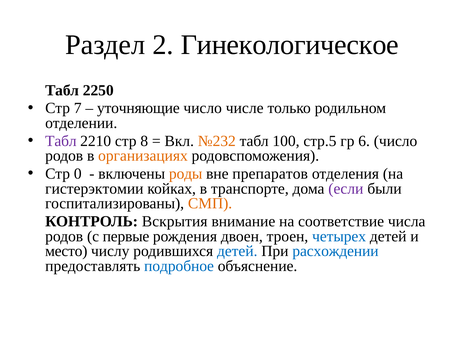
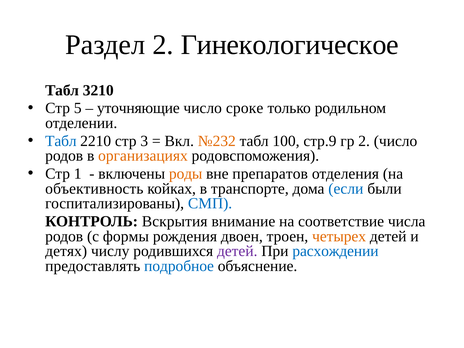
2250: 2250 -> 3210
7: 7 -> 5
числе: числе -> сроке
Табл at (61, 141) colour: purple -> blue
8: 8 -> 3
стр.5: стр.5 -> стр.9
гр 6: 6 -> 2
0: 0 -> 1
гистерэктомии: гистерэктомии -> объективность
если colour: purple -> blue
СМП colour: orange -> blue
первые: первые -> формы
четырех colour: blue -> orange
место: место -> детях
детей at (237, 251) colour: blue -> purple
